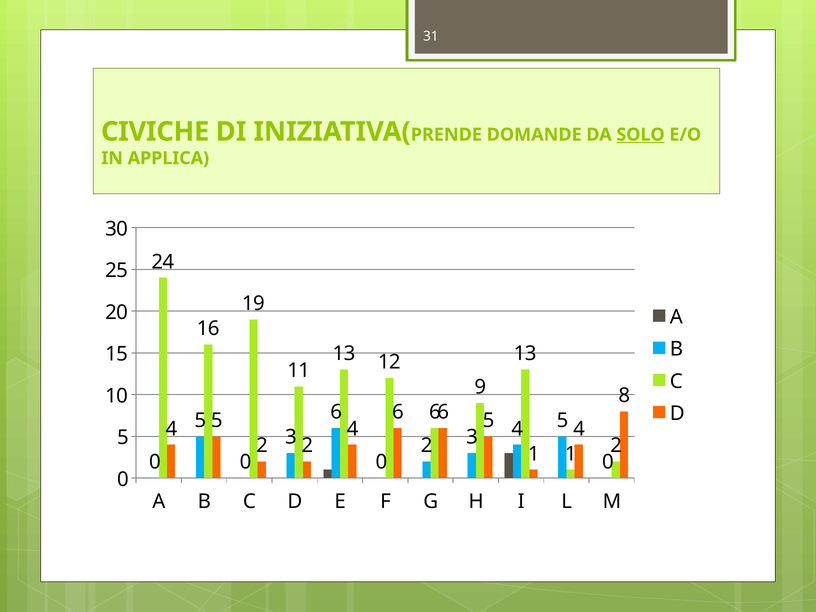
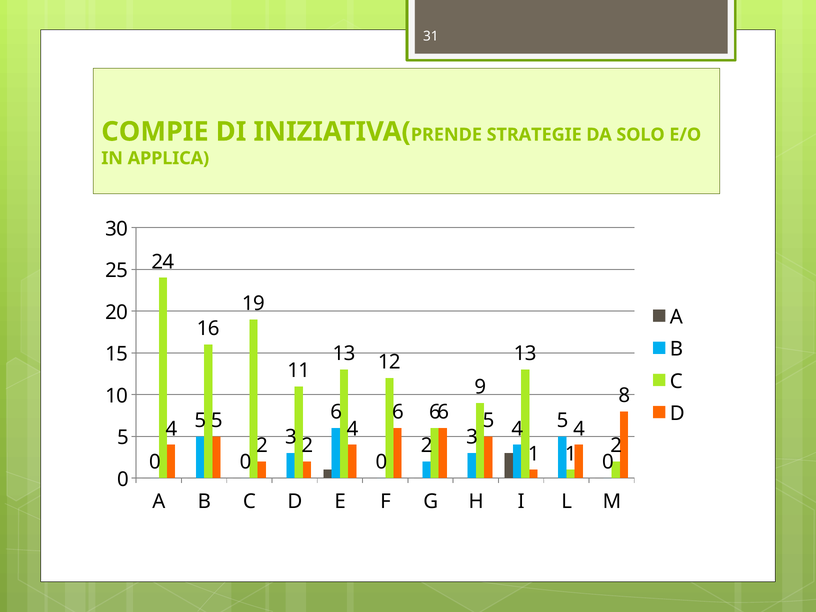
CIVICHE: CIVICHE -> COMPIE
DOMANDE: DOMANDE -> STRATEGIE
SOLO underline: present -> none
